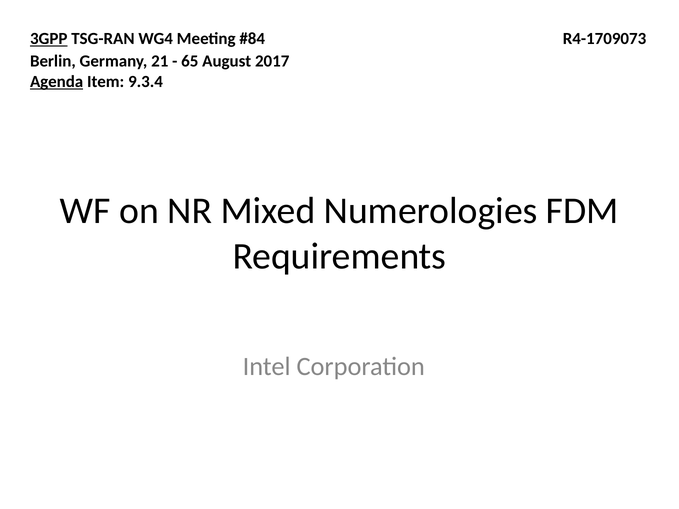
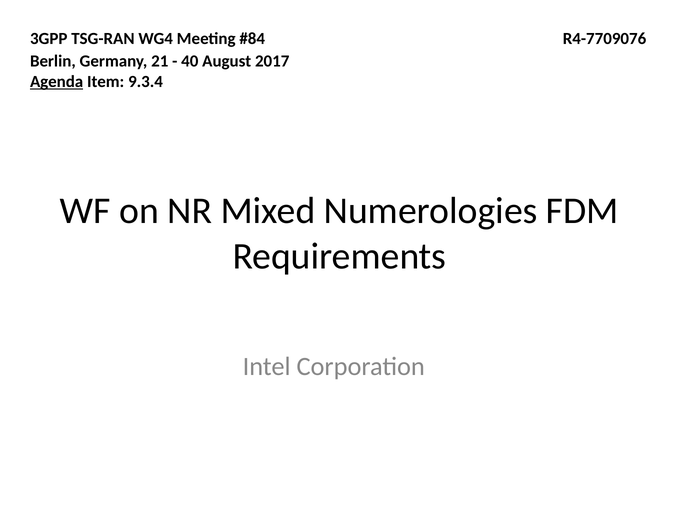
3GPP underline: present -> none
R4-1709073: R4-1709073 -> R4-7709076
65: 65 -> 40
